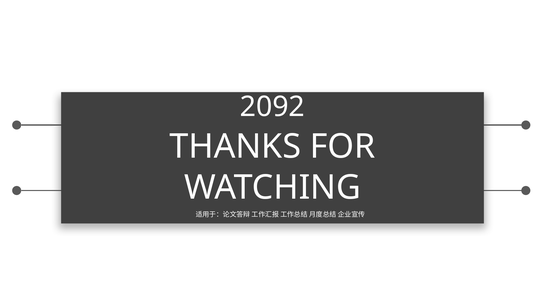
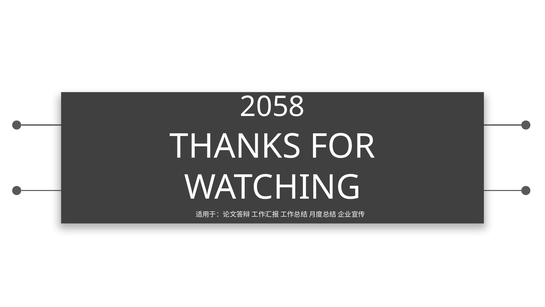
2092: 2092 -> 2058
